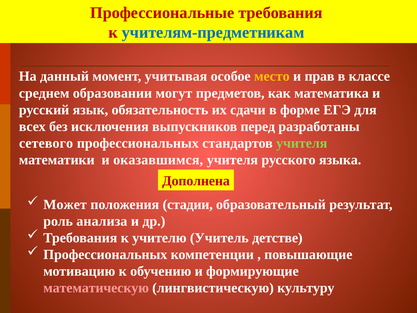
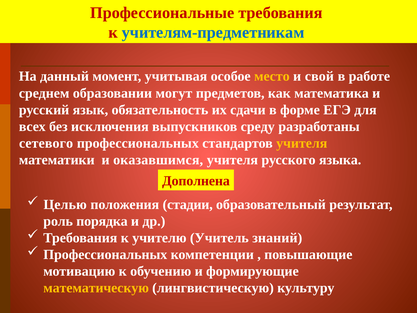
прав: прав -> свой
классе: классе -> работе
перед: перед -> среду
учителя at (302, 143) colour: light green -> yellow
Может: Может -> Целью
анализа: анализа -> порядка
детстве: детстве -> знаний
математическую colour: pink -> yellow
